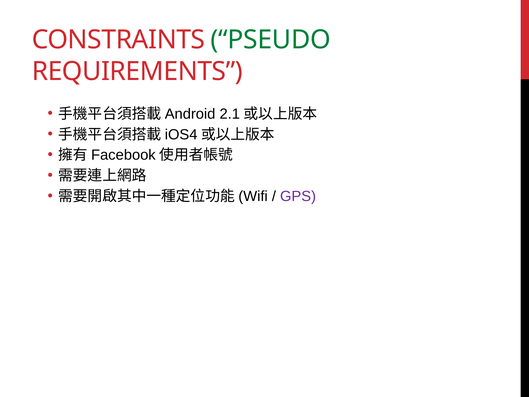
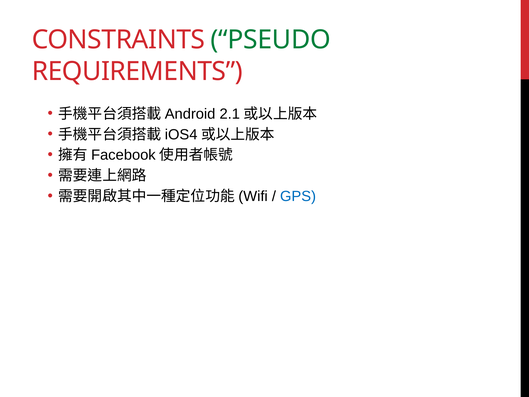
GPS colour: purple -> blue
